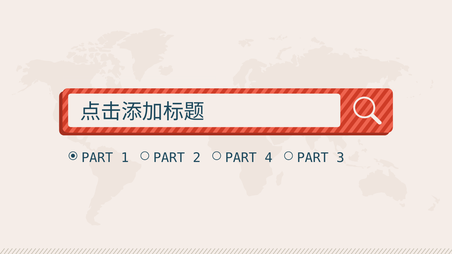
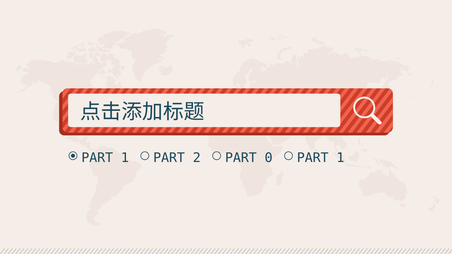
4: 4 -> 0
3 at (340, 158): 3 -> 1
